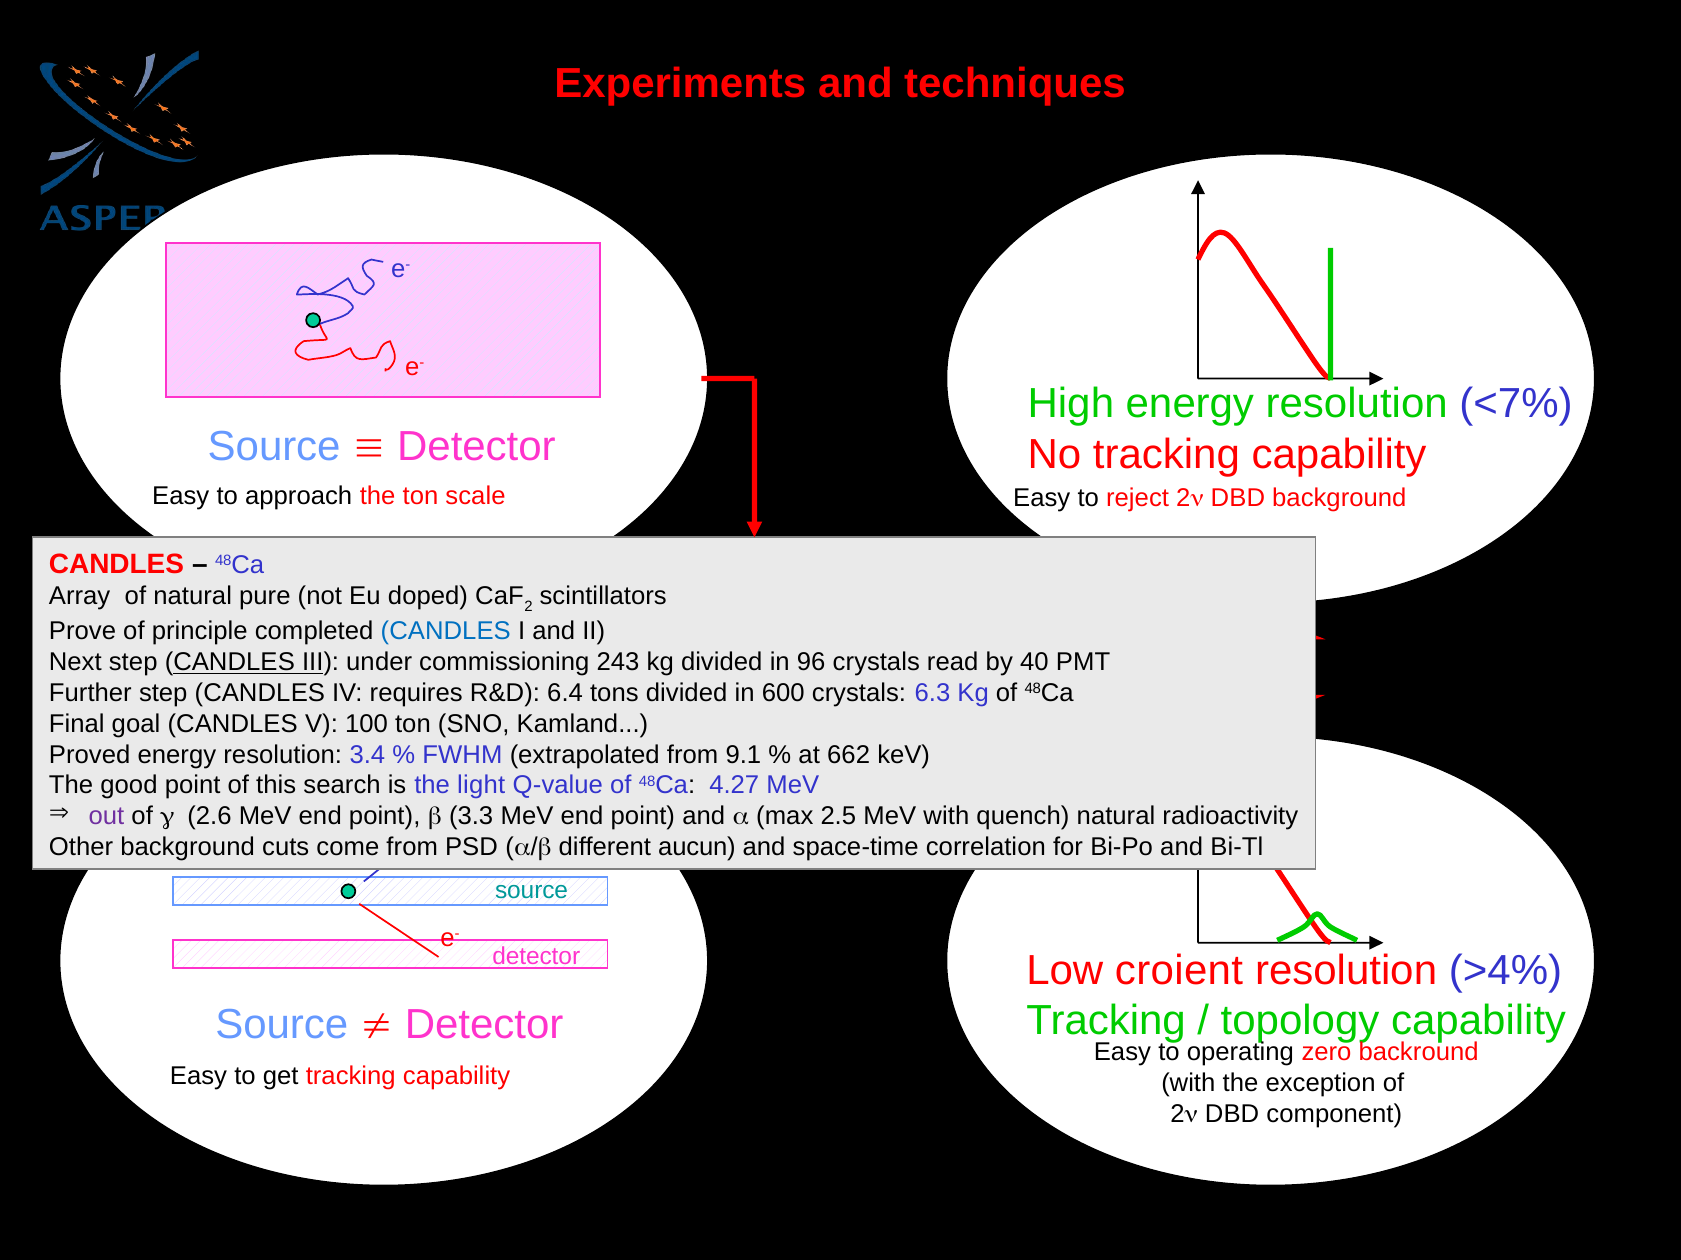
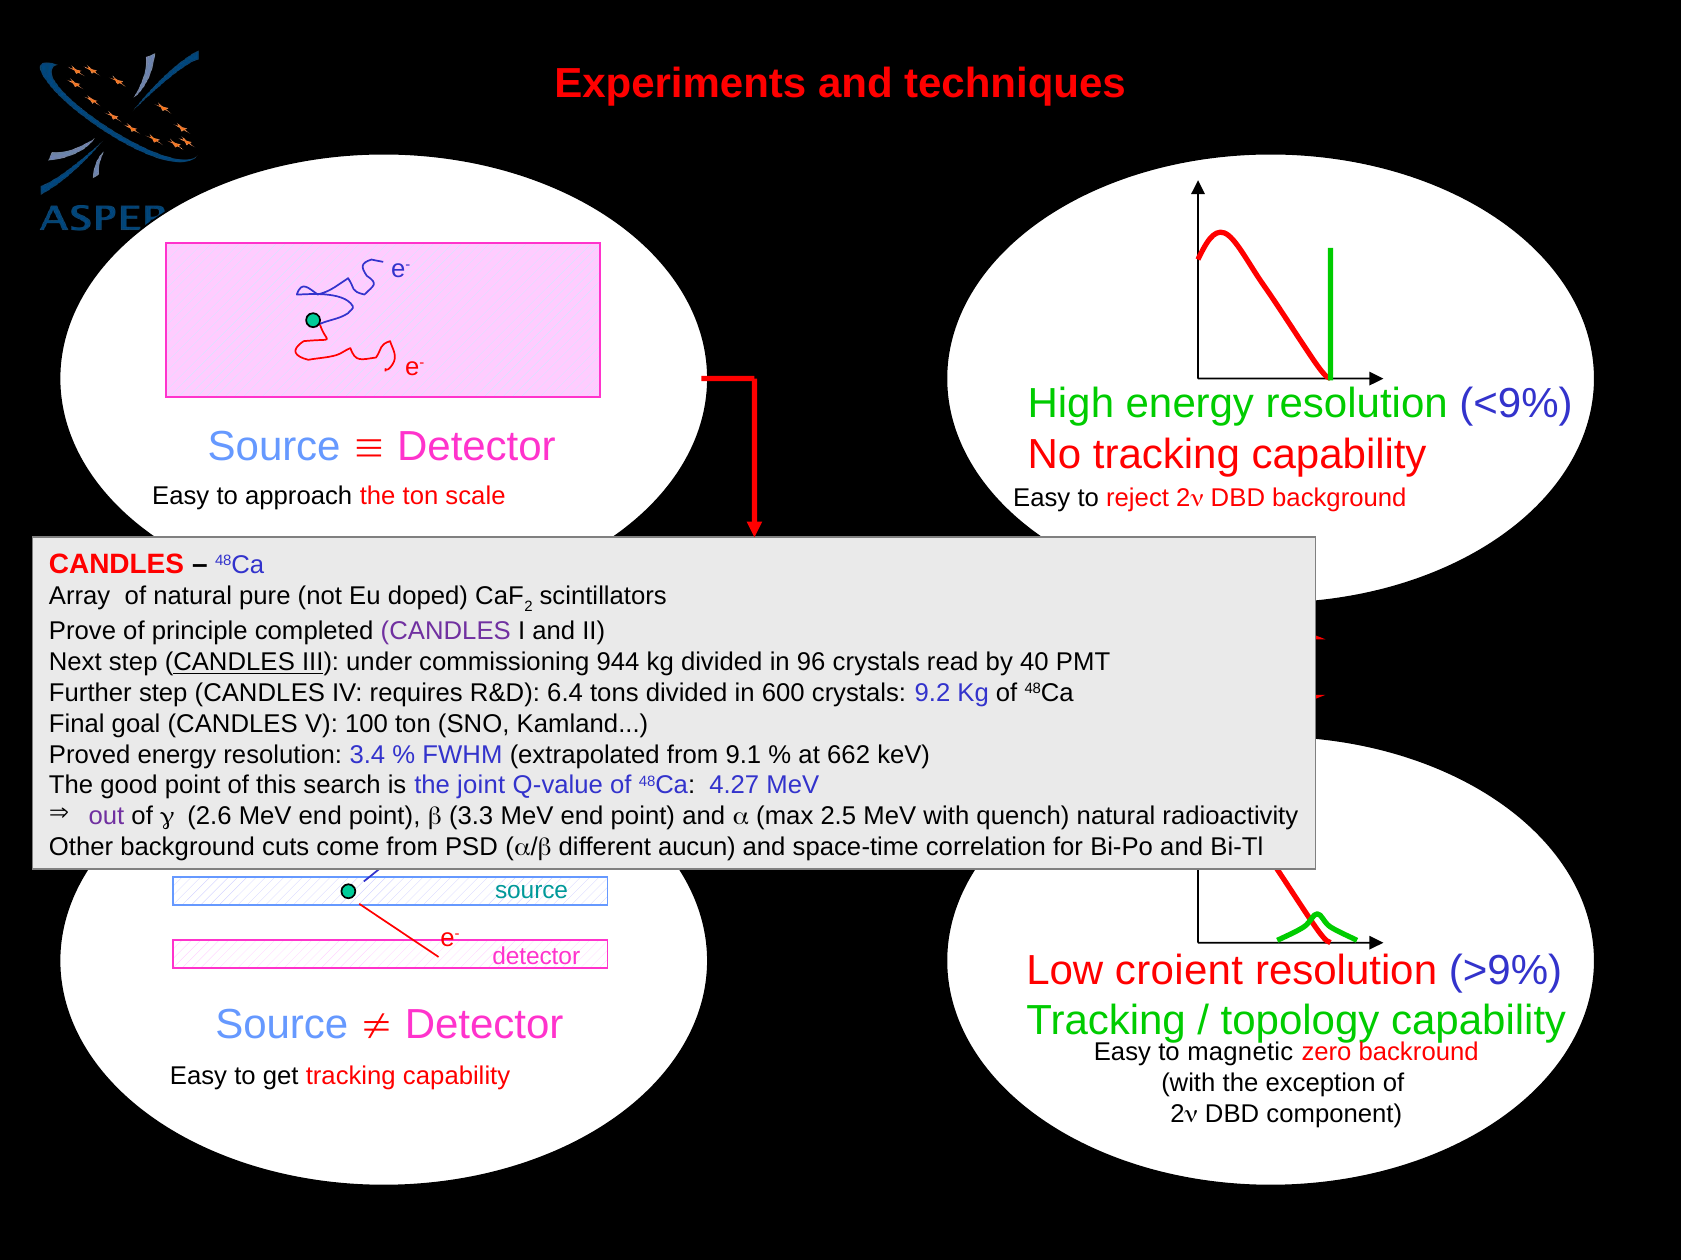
<7%: <7% -> <9%
CANDLES at (446, 632) colour: blue -> purple
243: 243 -> 944
6.3: 6.3 -> 9.2
light: light -> joint
>4%: >4% -> >9%
operating: operating -> magnetic
